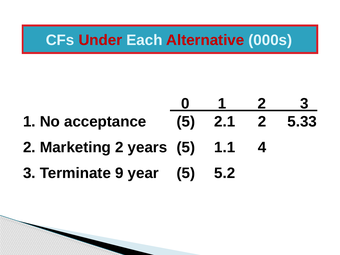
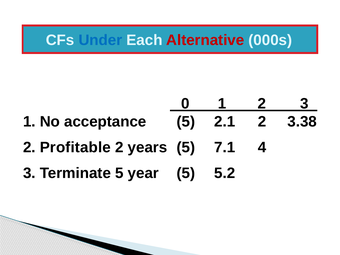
Under colour: red -> blue
5.33: 5.33 -> 3.38
Marketing: Marketing -> Profitable
1.1: 1.1 -> 7.1
Terminate 9: 9 -> 5
